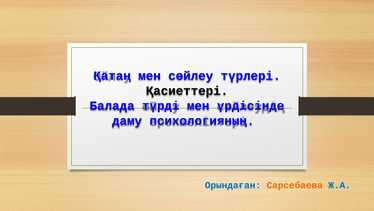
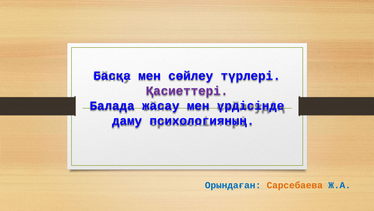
Қатаң: Қатаң -> Басқа
Қасиеттері colour: black -> purple
түрді: түрді -> жасау
